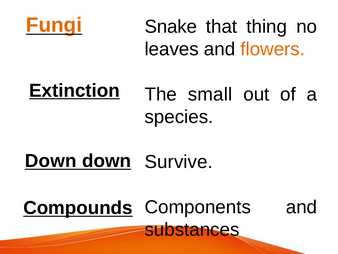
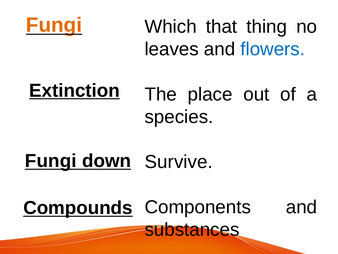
Snake: Snake -> Which
flowers colour: orange -> blue
small: small -> place
Down at (51, 161): Down -> Fungi
